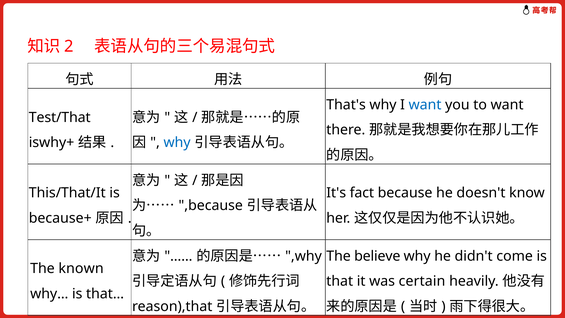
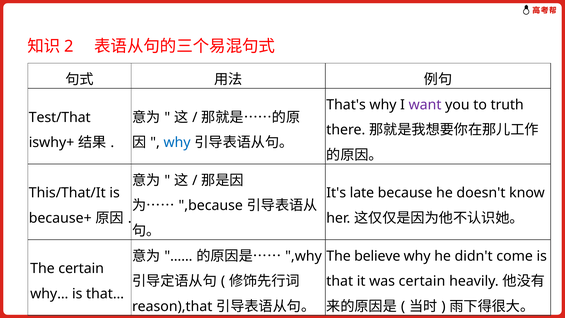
want at (425, 105) colour: blue -> purple
to want: want -> truth
fact: fact -> late
The known: known -> certain
